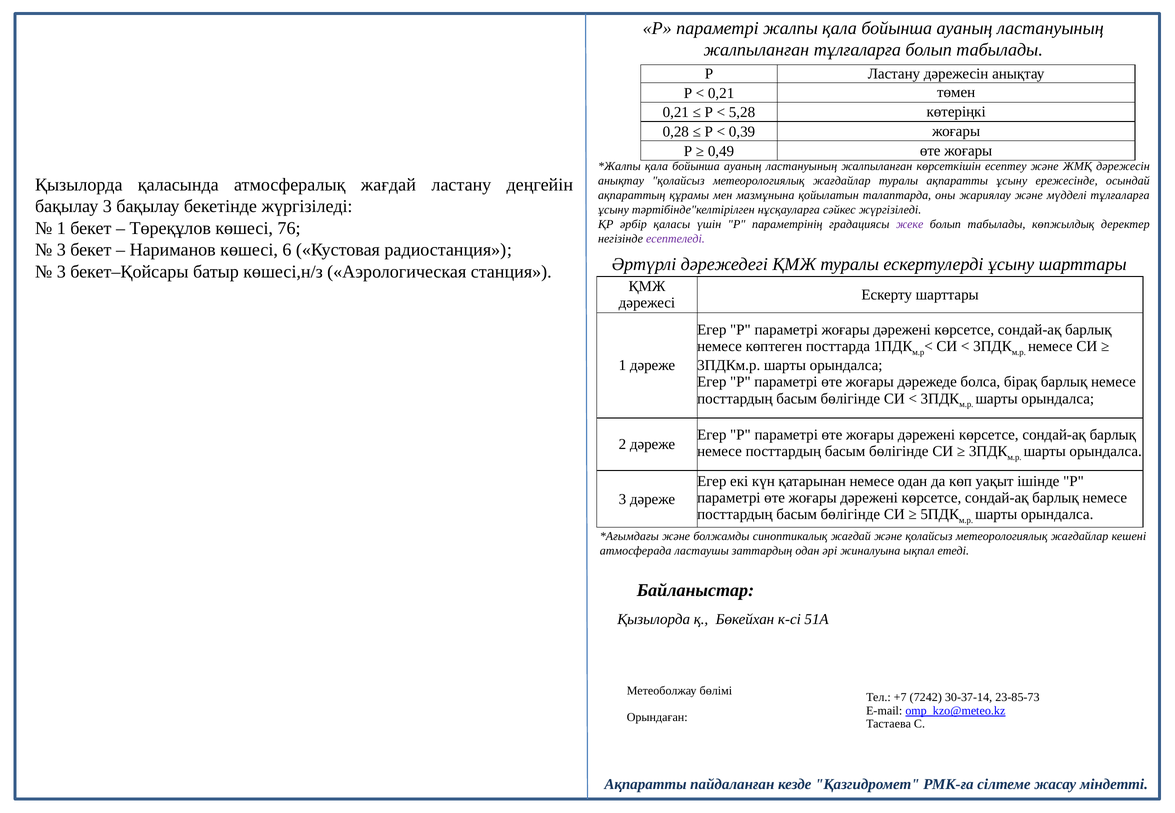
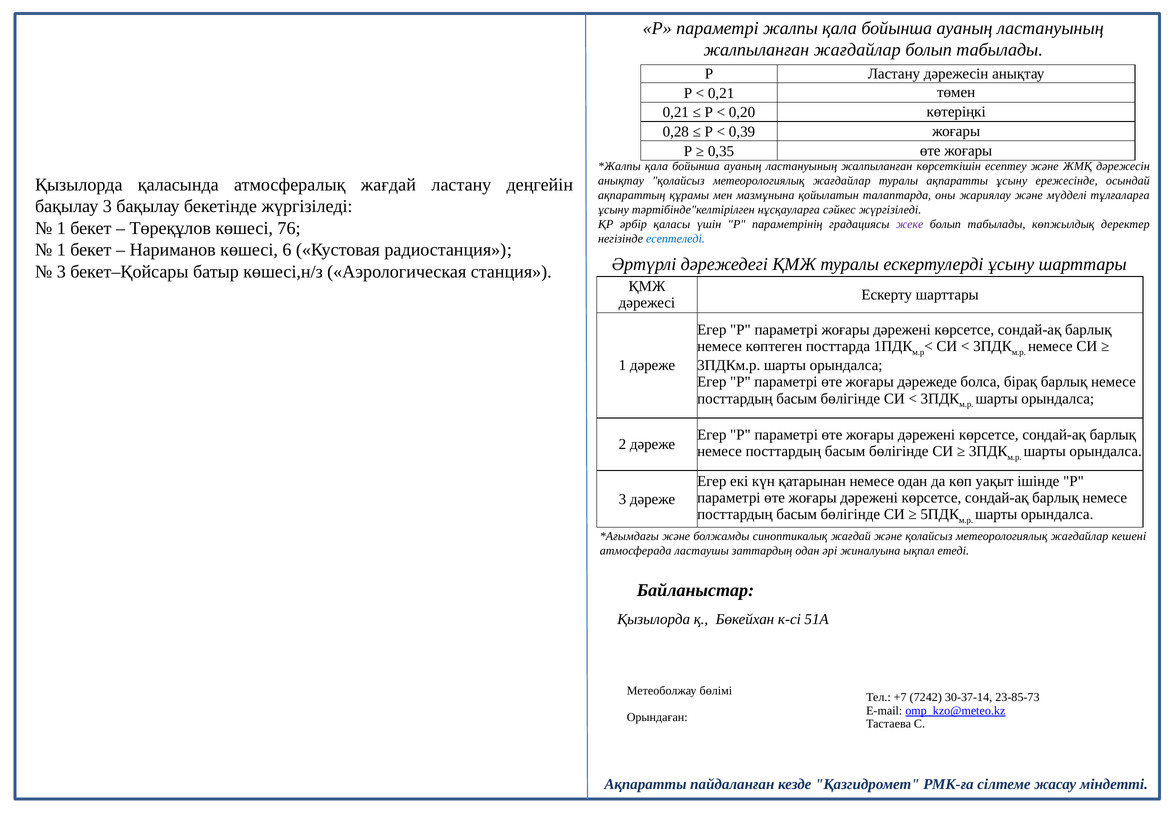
жалпыланған тұлғаларға: тұлғаларға -> жағдайлар
5,28: 5,28 -> 0,20
0,49: 0,49 -> 0,35
есептеледі colour: purple -> blue
3 at (61, 250): 3 -> 1
